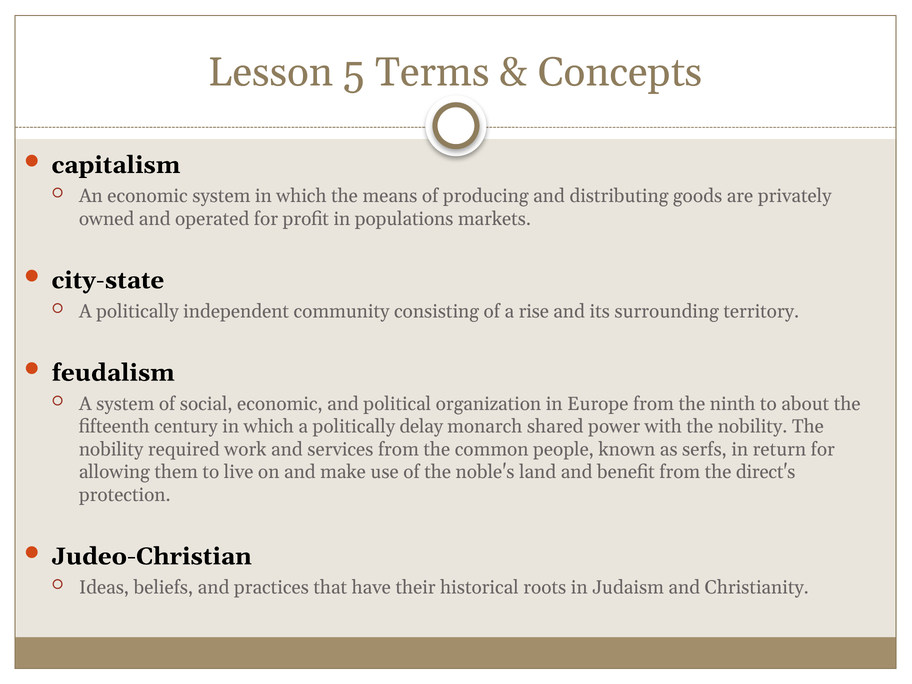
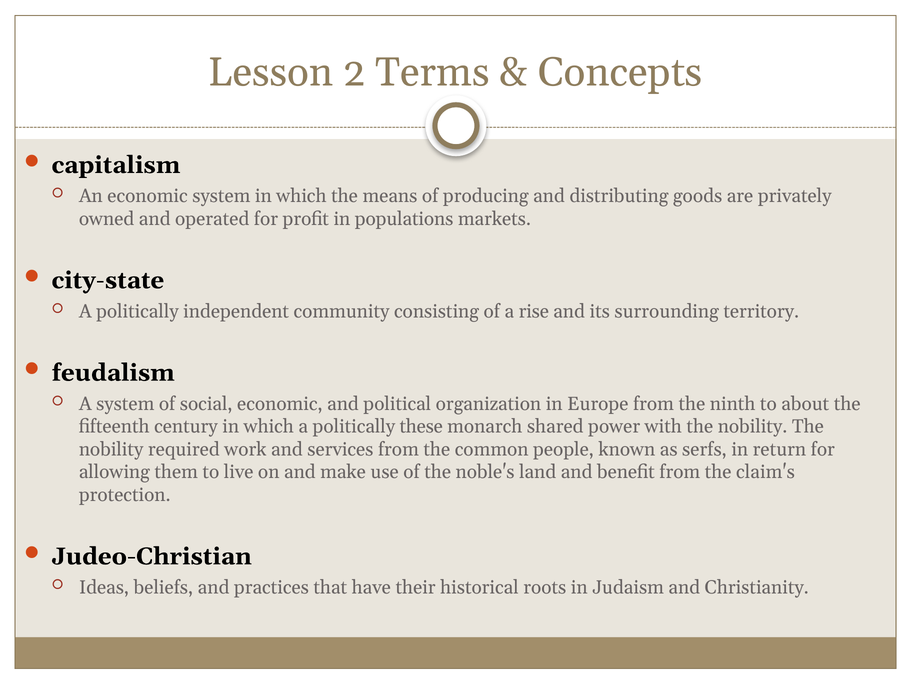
5: 5 -> 2
delay: delay -> these
direct's: direct's -> claim's
